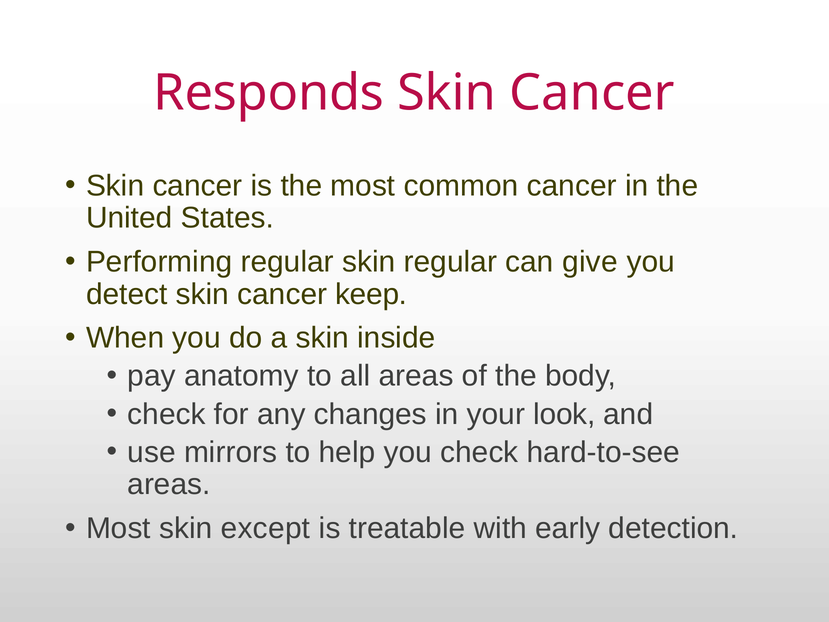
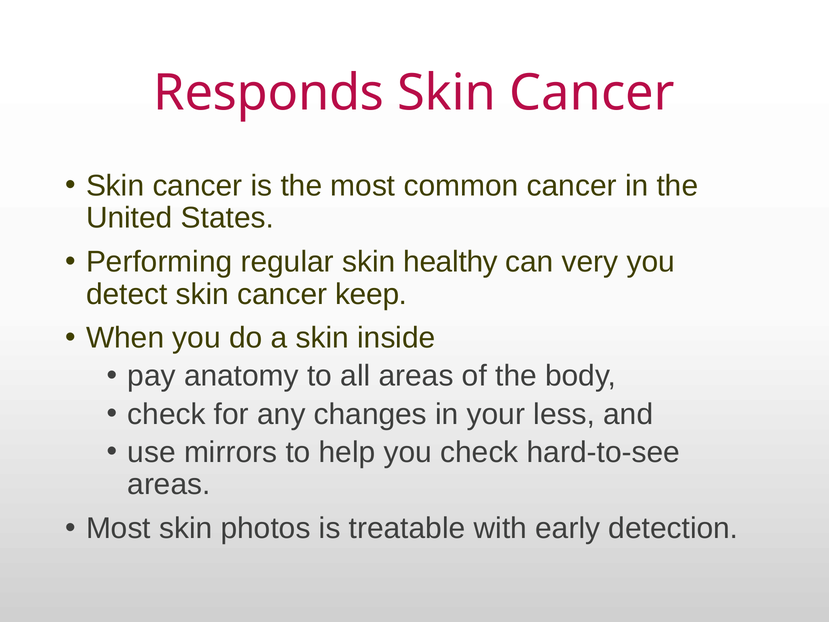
skin regular: regular -> healthy
give: give -> very
look: look -> less
except: except -> photos
